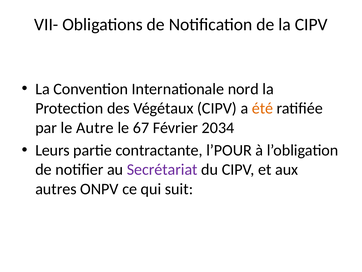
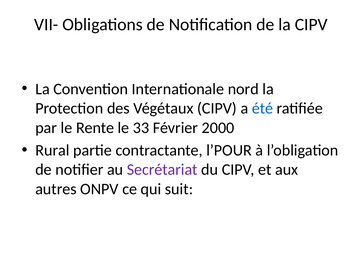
été colour: orange -> blue
Autre: Autre -> Rente
67: 67 -> 33
2034: 2034 -> 2000
Leurs: Leurs -> Rural
